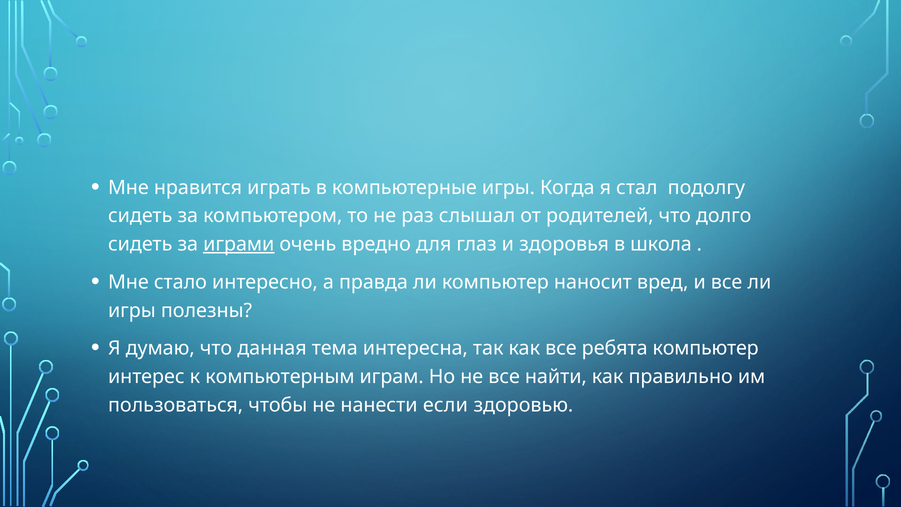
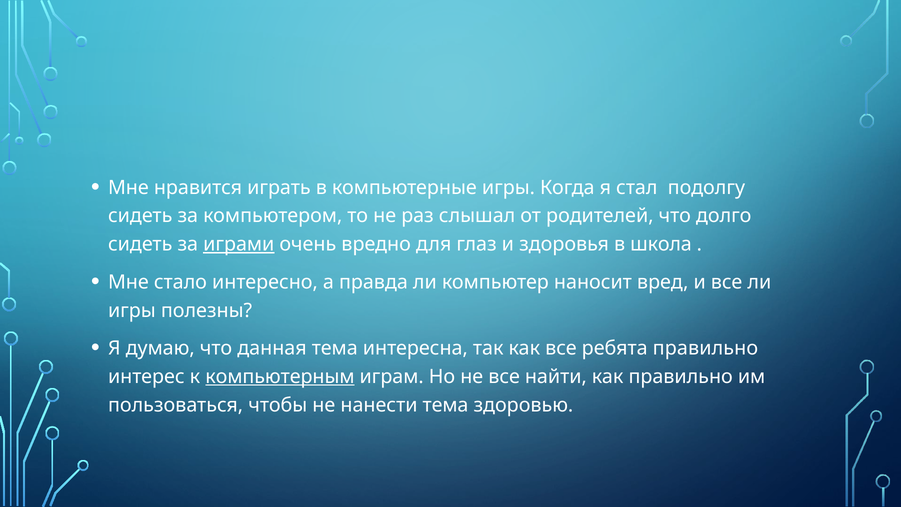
ребята компьютер: компьютер -> правильно
компьютерным underline: none -> present
нанести если: если -> тема
